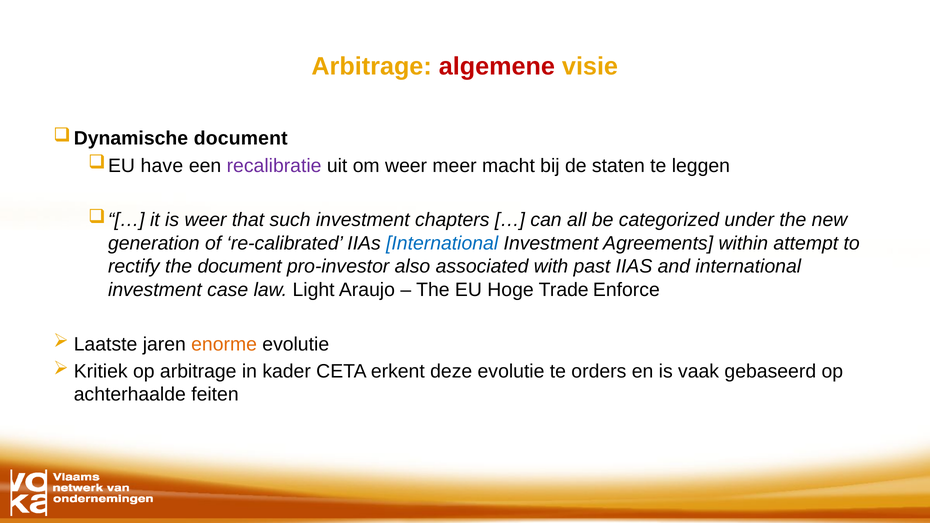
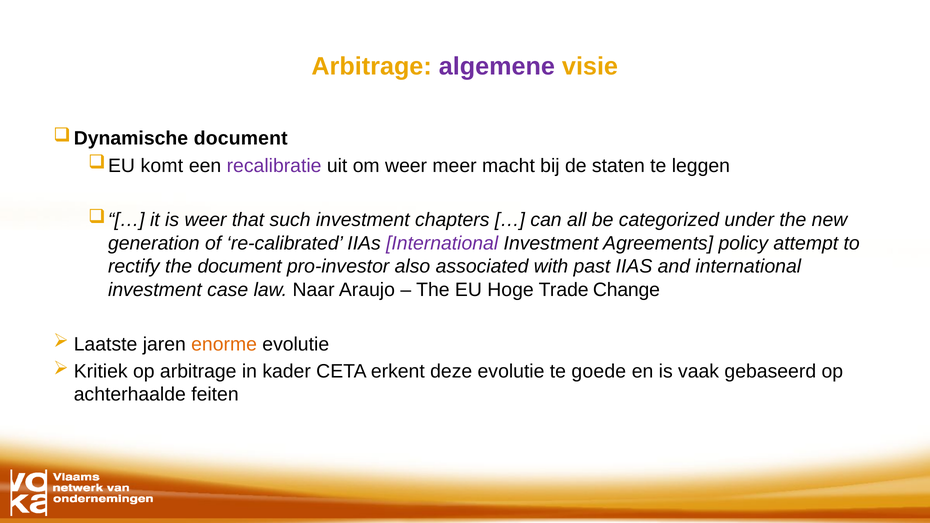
algemene colour: red -> purple
have: have -> komt
International at (442, 243) colour: blue -> purple
within: within -> policy
Light: Light -> Naar
Enforce: Enforce -> Change
orders: orders -> goede
